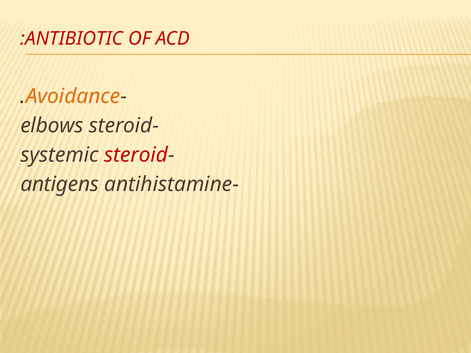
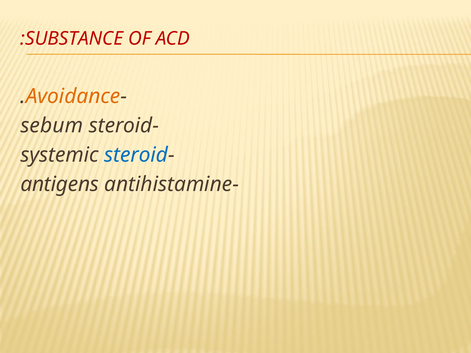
ANTIBIOTIC: ANTIBIOTIC -> SUBSTANCE
elbows: elbows -> sebum
steroid at (136, 155) colour: red -> blue
